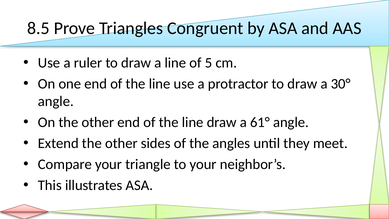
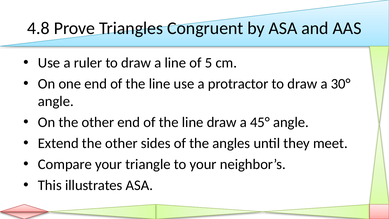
8.5: 8.5 -> 4.8
61°: 61° -> 45°
